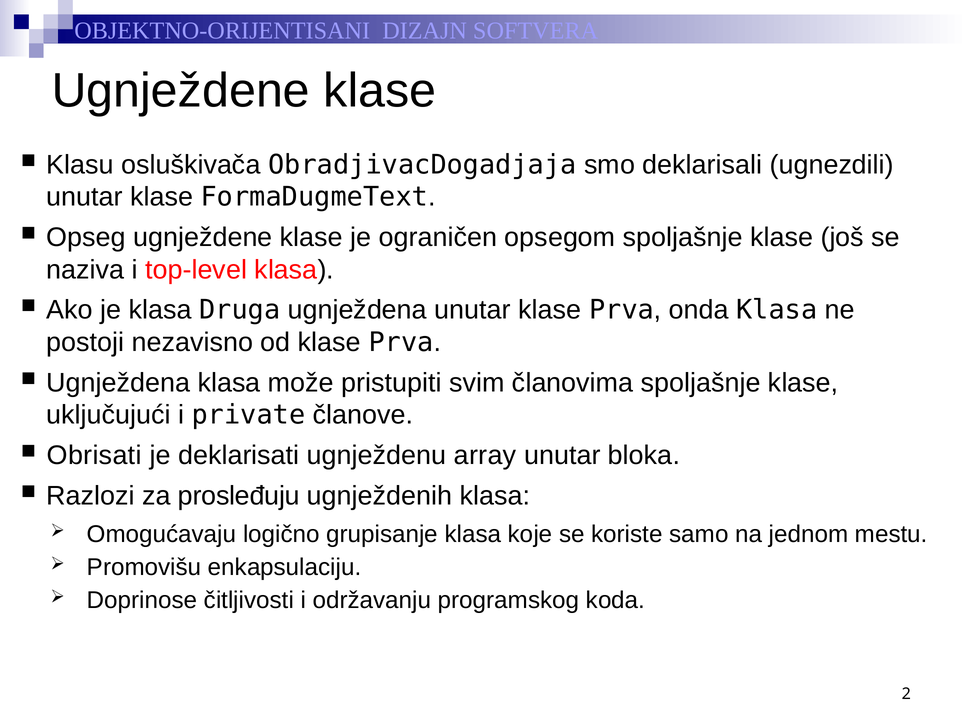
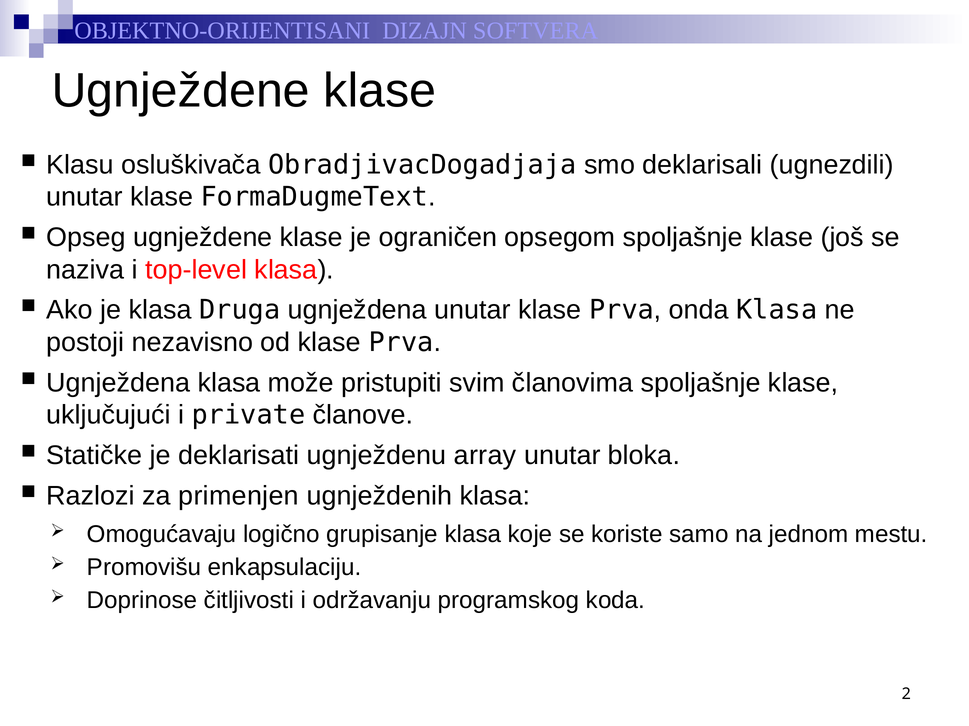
Obrisati: Obrisati -> Statičke
prosleđuju: prosleđuju -> primenjen
